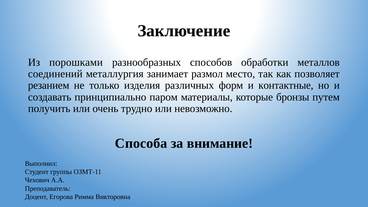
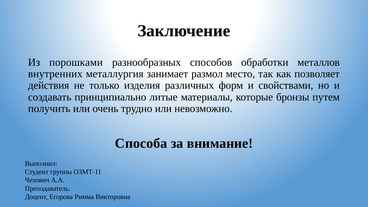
соединений: соединений -> внутренних
резанием: резанием -> действия
контактные: контактные -> свойствами
паром: паром -> литые
